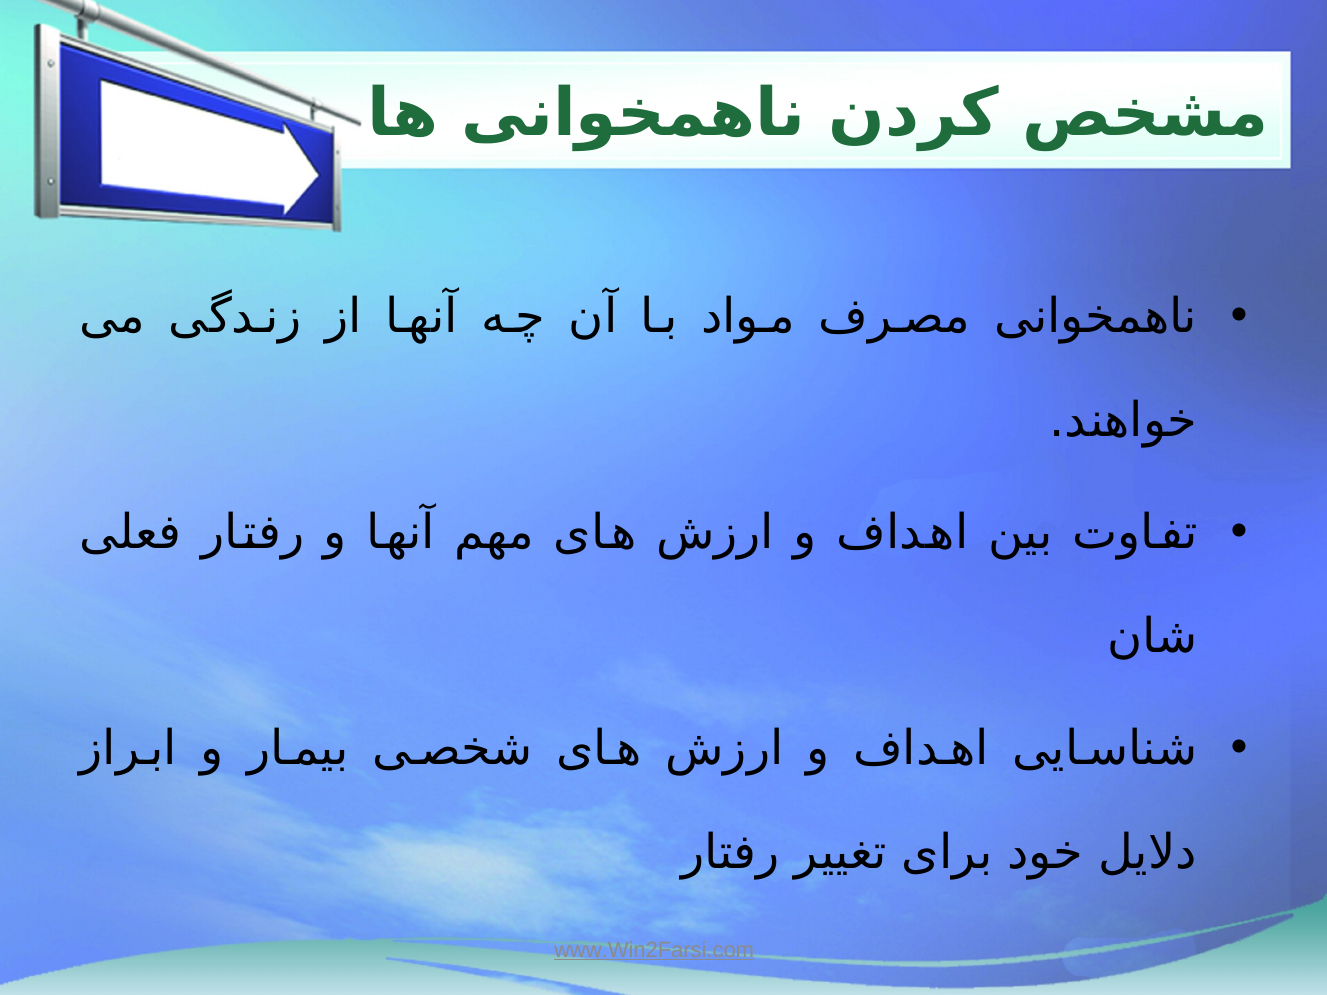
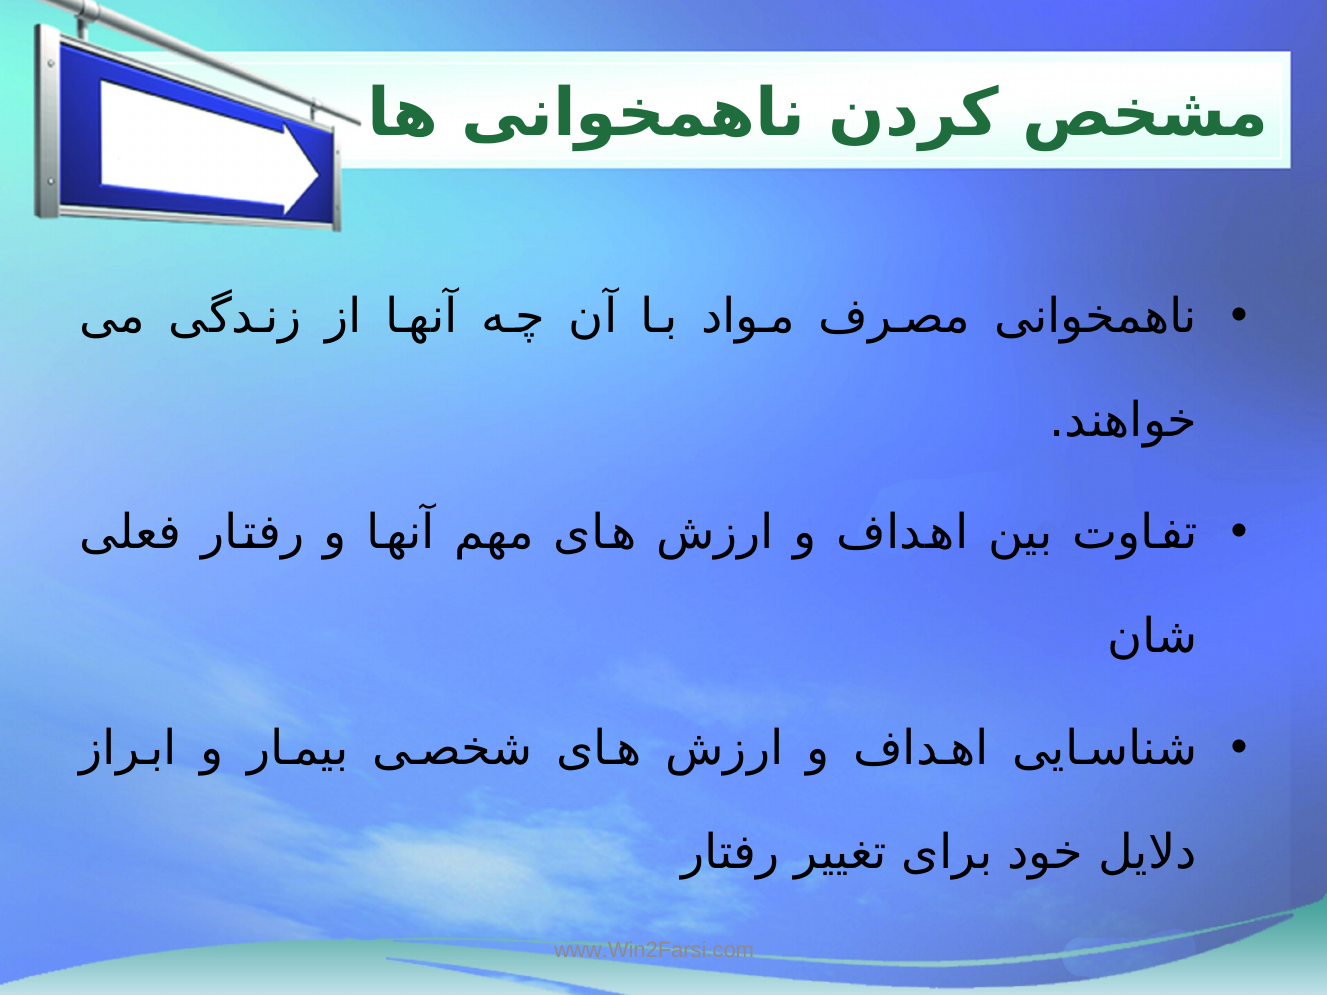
www.Win2Farsi.com underline: present -> none
